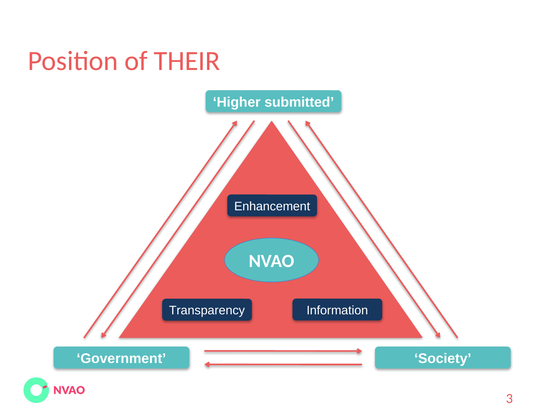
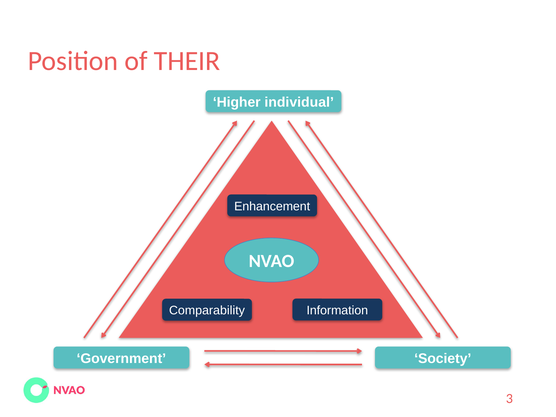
submitted: submitted -> individual
Transparency: Transparency -> Comparability
